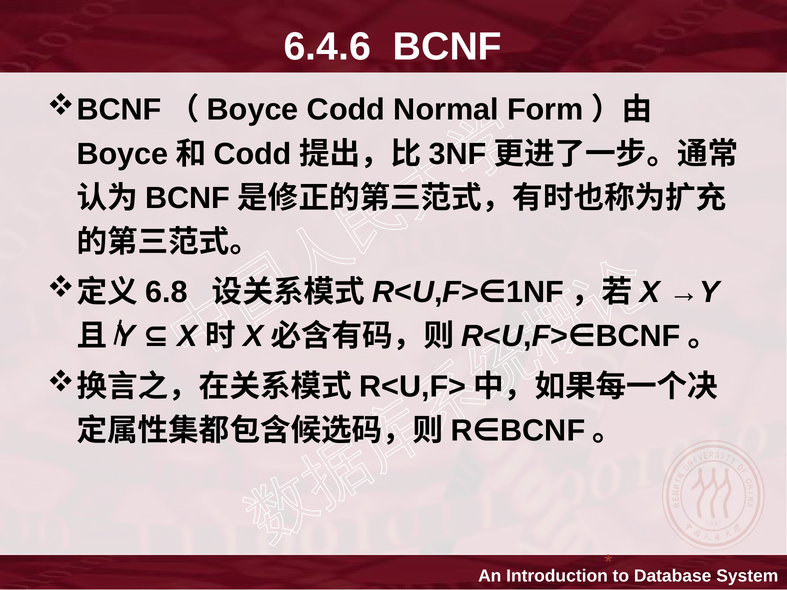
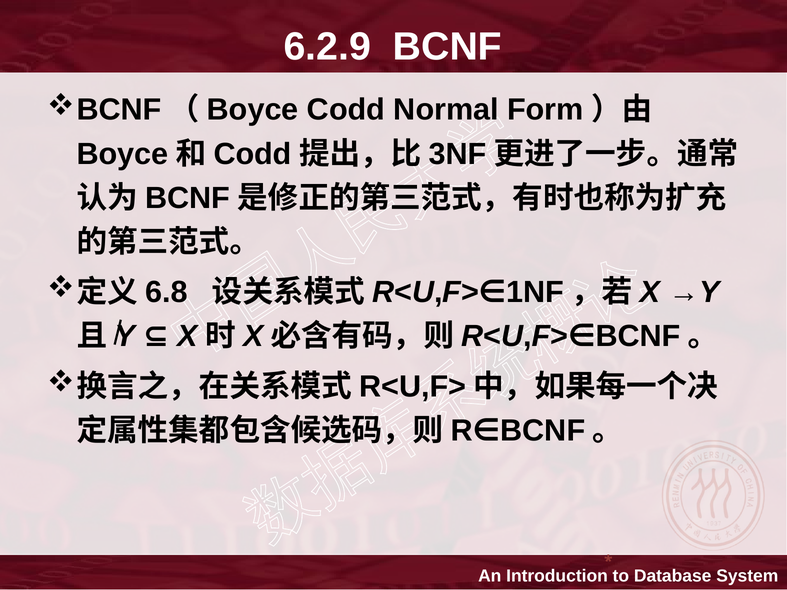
6.4.6: 6.4.6 -> 6.2.9
